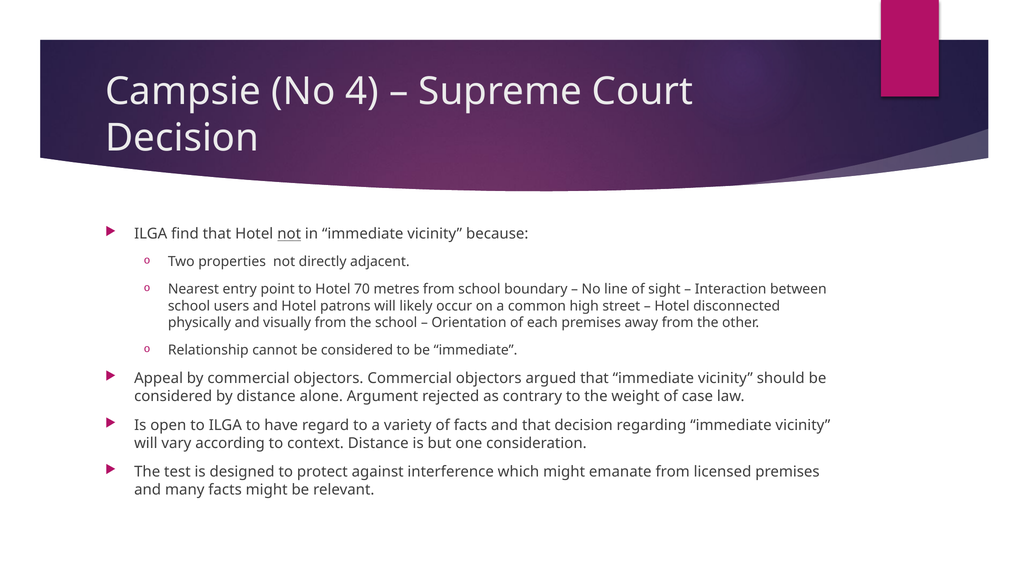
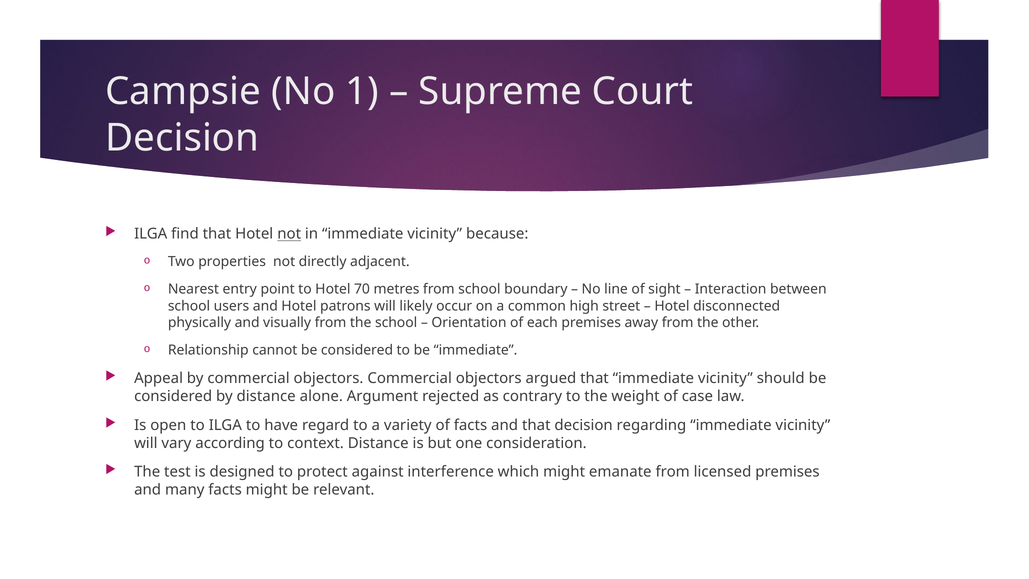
4: 4 -> 1
